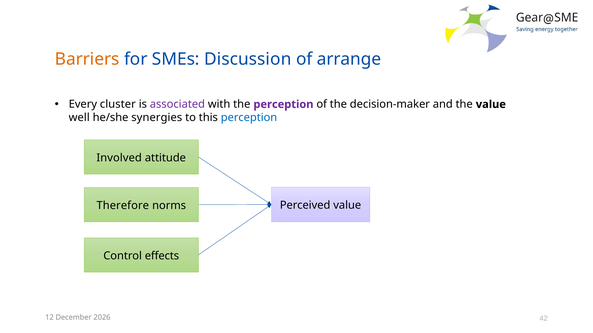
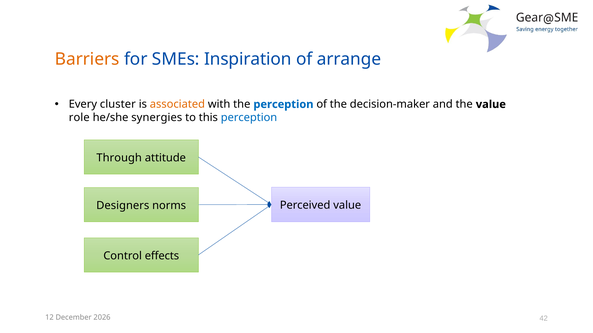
Discussion: Discussion -> Inspiration
associated colour: purple -> orange
perception at (283, 104) colour: purple -> blue
well: well -> role
Involved: Involved -> Through
Therefore: Therefore -> Designers
